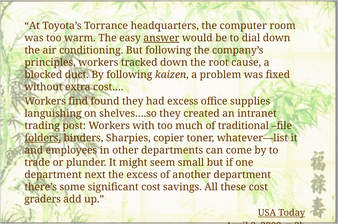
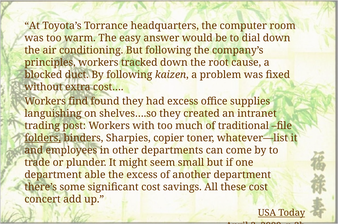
answer underline: present -> none
next: next -> able
graders: graders -> concert
